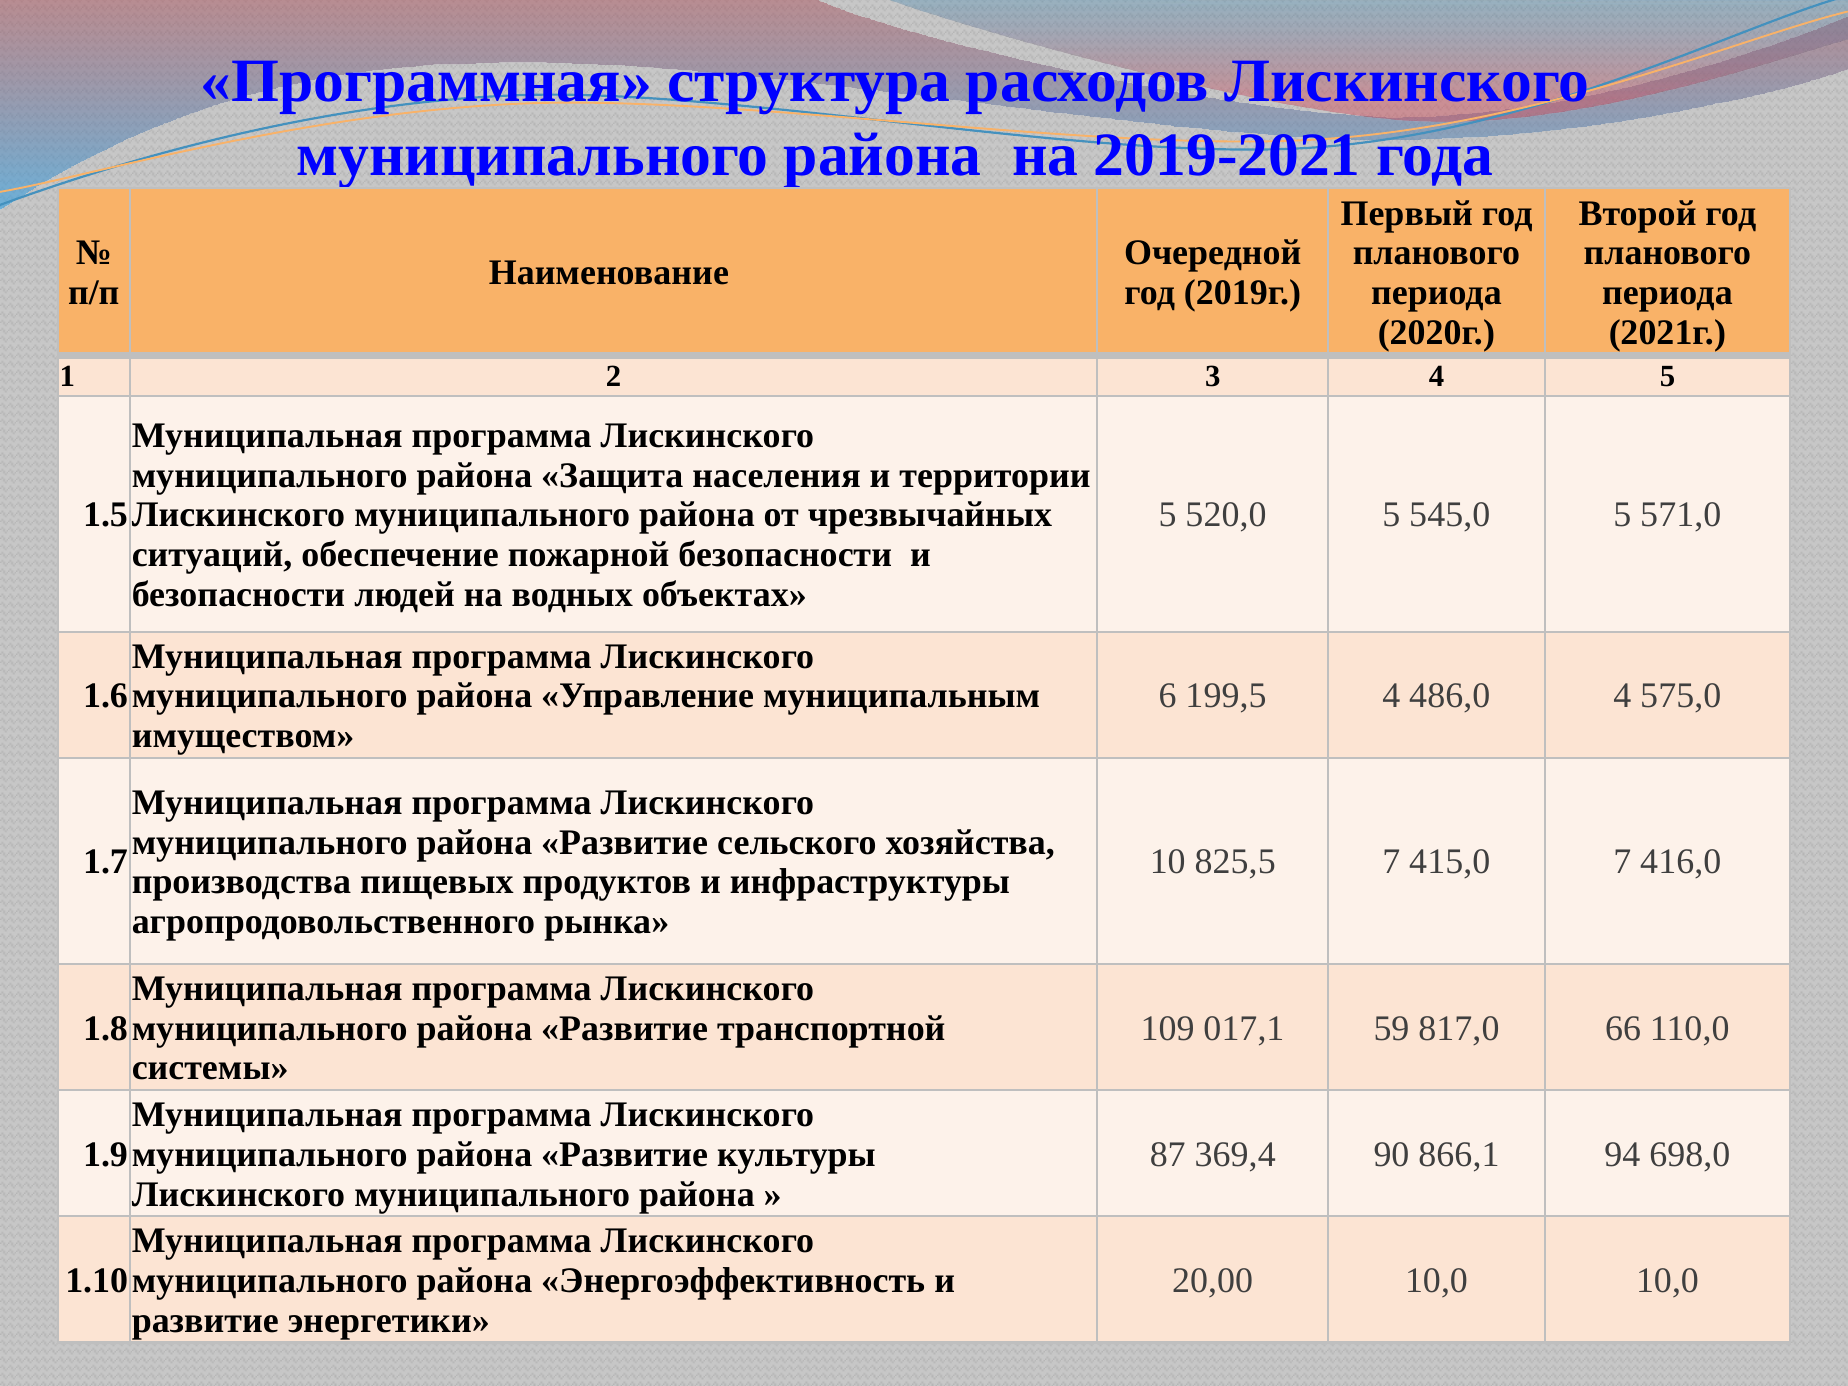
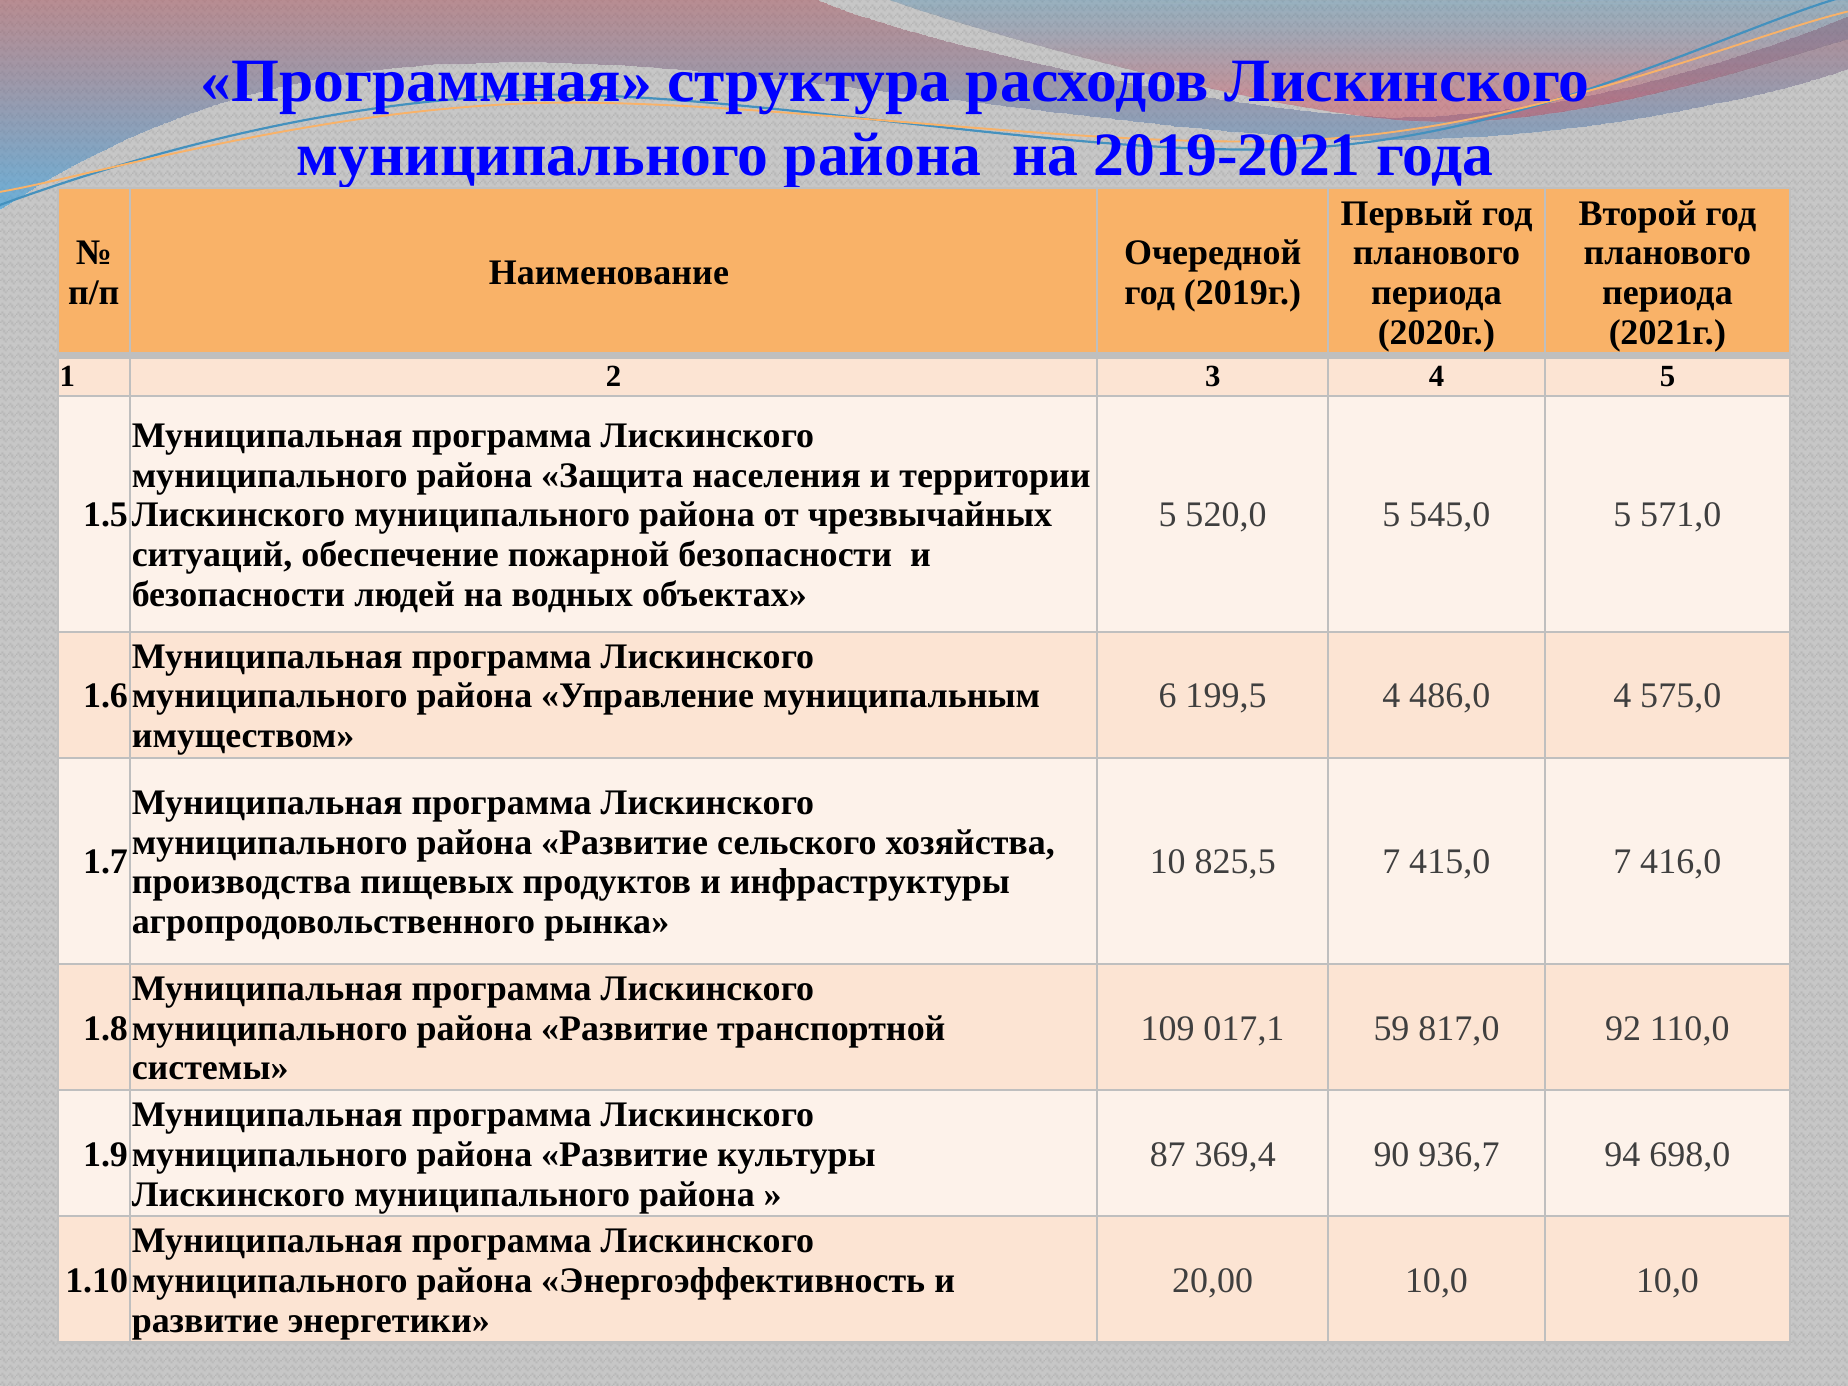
66: 66 -> 92
866,1: 866,1 -> 936,7
